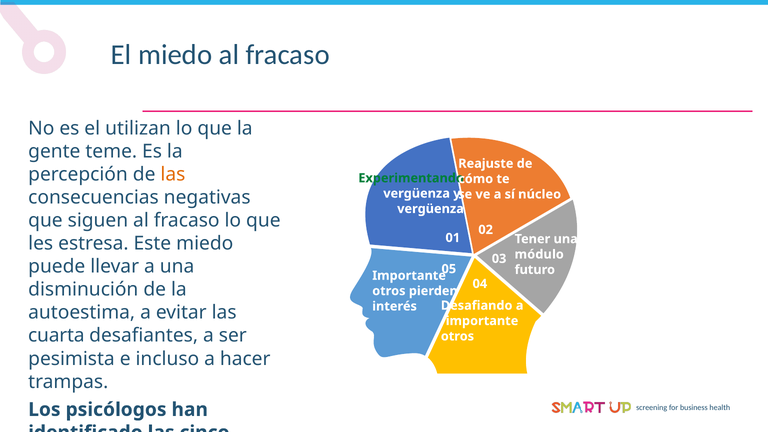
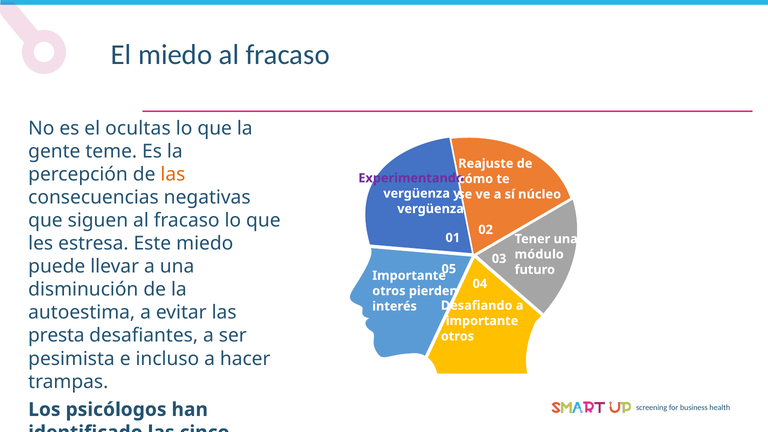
utilizan: utilizan -> ocultas
Experimentando colour: green -> purple
cuarta: cuarta -> presta
